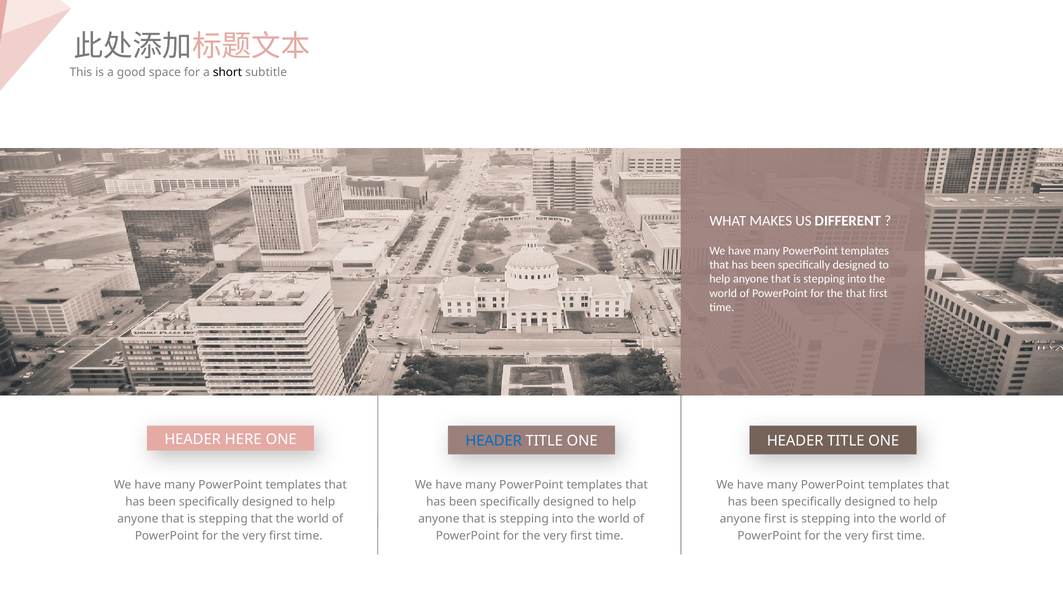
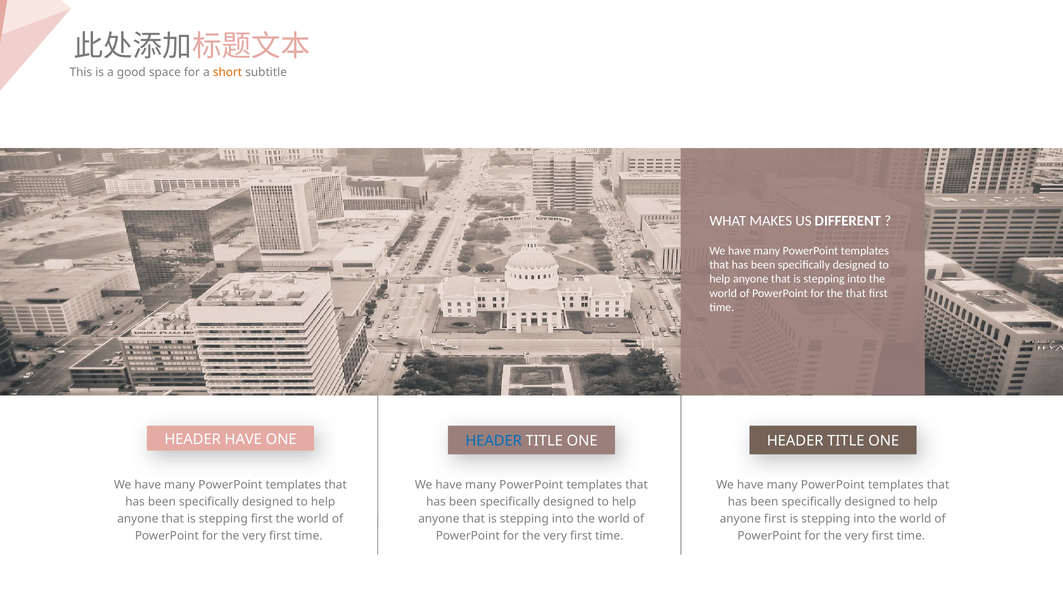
short colour: black -> orange
HEADER HERE: HERE -> HAVE
stepping that: that -> first
